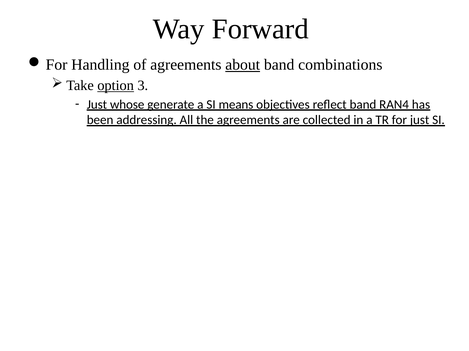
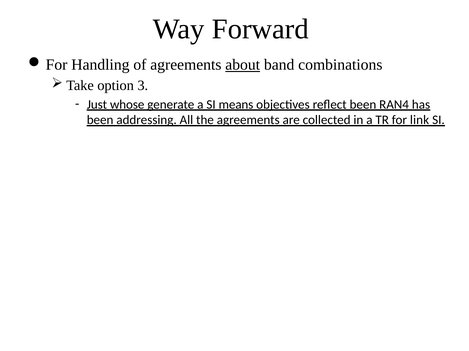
option underline: present -> none
reflect band: band -> been
for just: just -> link
